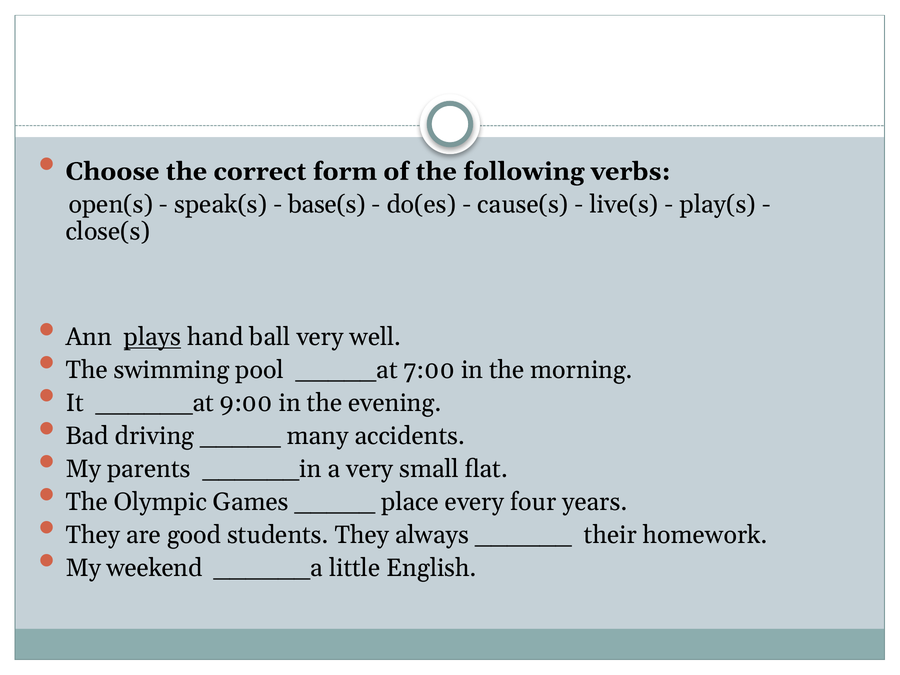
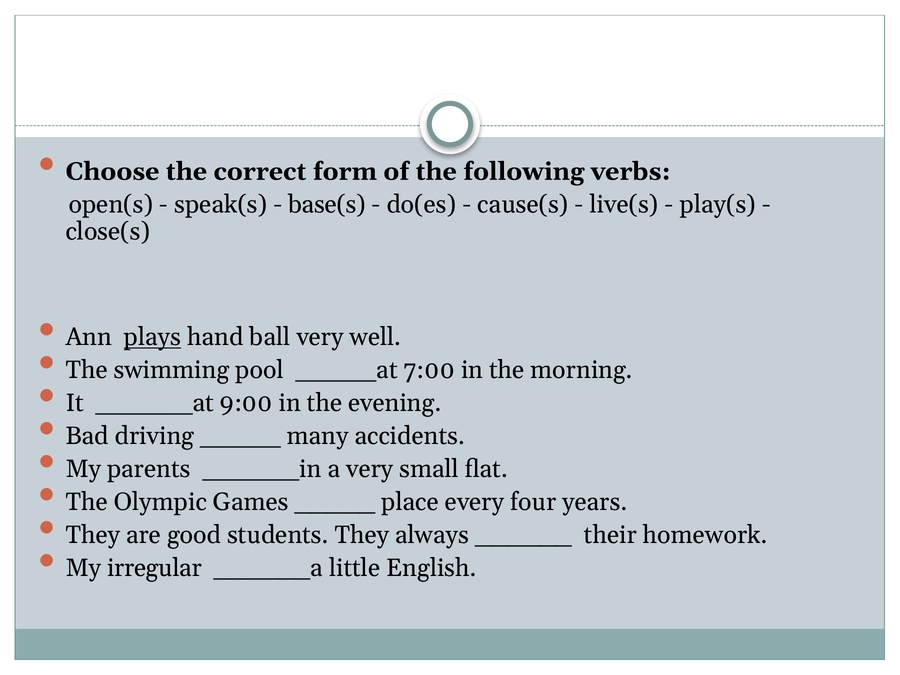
weekend: weekend -> irregular
